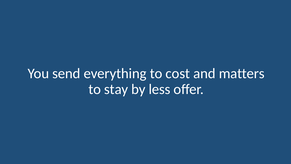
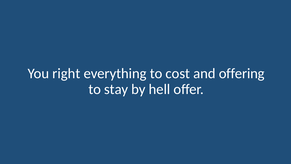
send: send -> right
matters: matters -> offering
less: less -> hell
